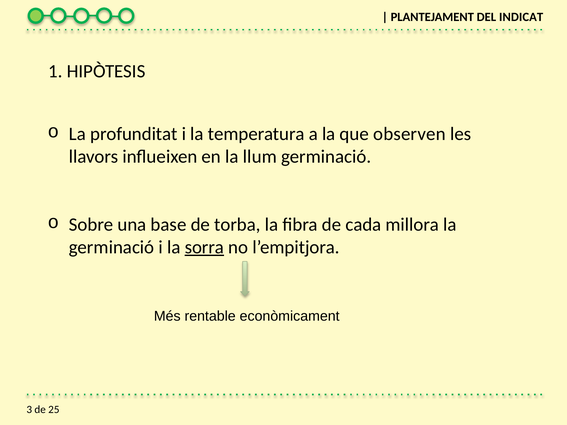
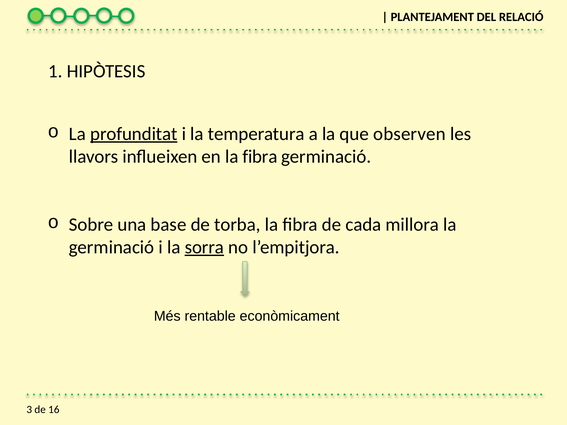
INDICAT: INDICAT -> RELACIÓ
profunditat underline: none -> present
en la llum: llum -> fibra
25: 25 -> 16
